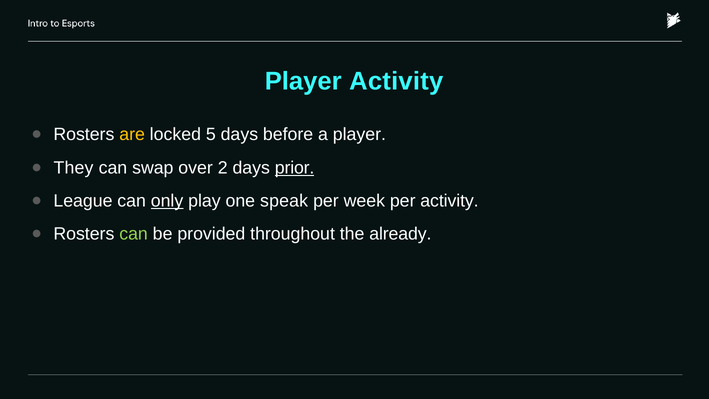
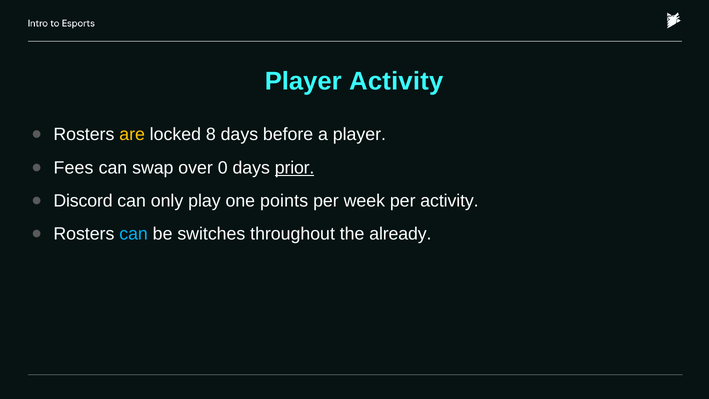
5: 5 -> 8
They: They -> Fees
2: 2 -> 0
League: League -> Discord
only underline: present -> none
speak: speak -> points
can at (134, 234) colour: light green -> light blue
provided: provided -> switches
